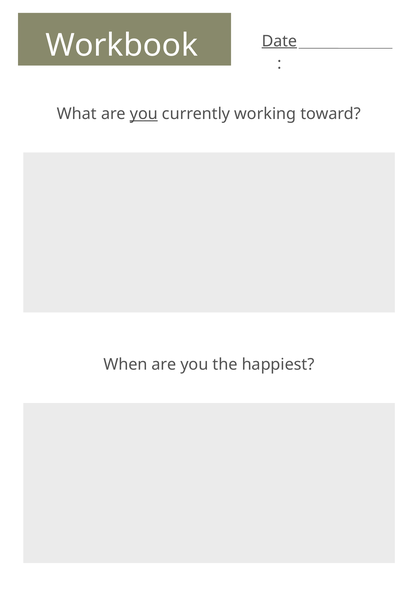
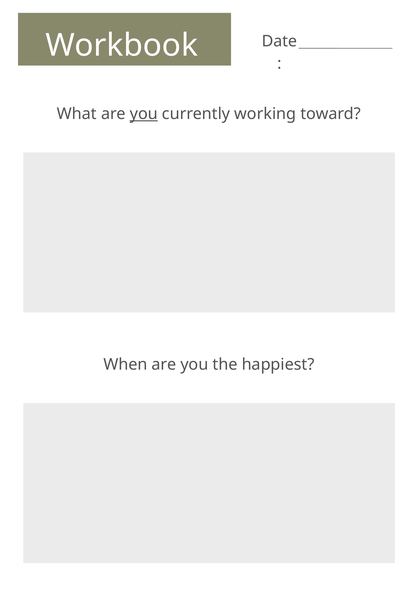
Date underline: present -> none
